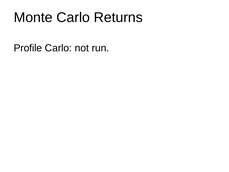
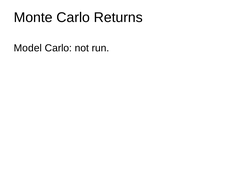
Profile: Profile -> Model
